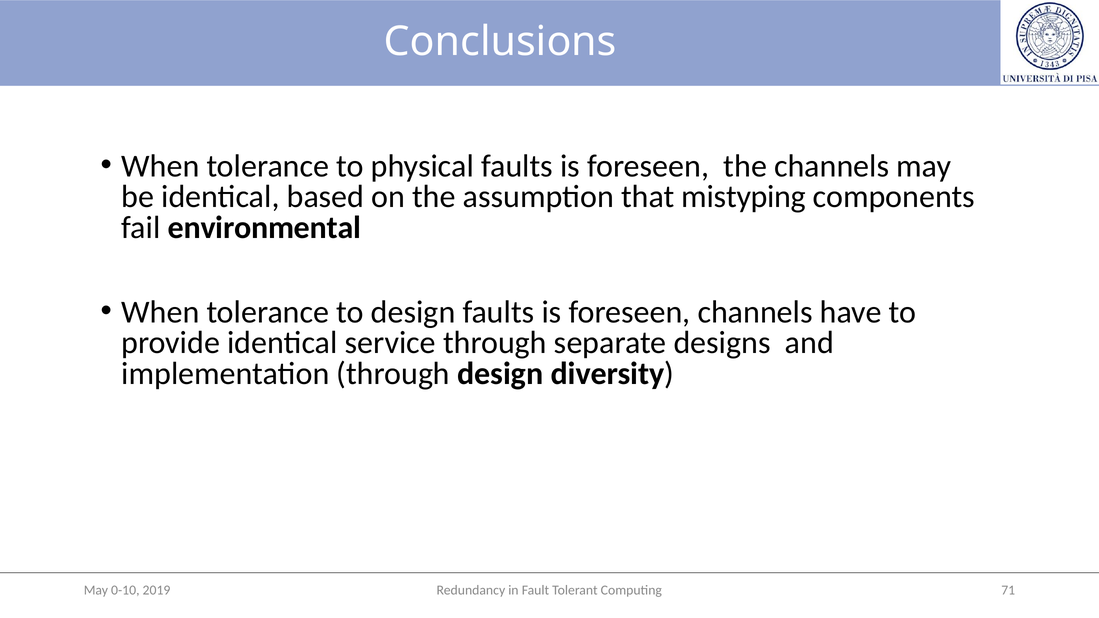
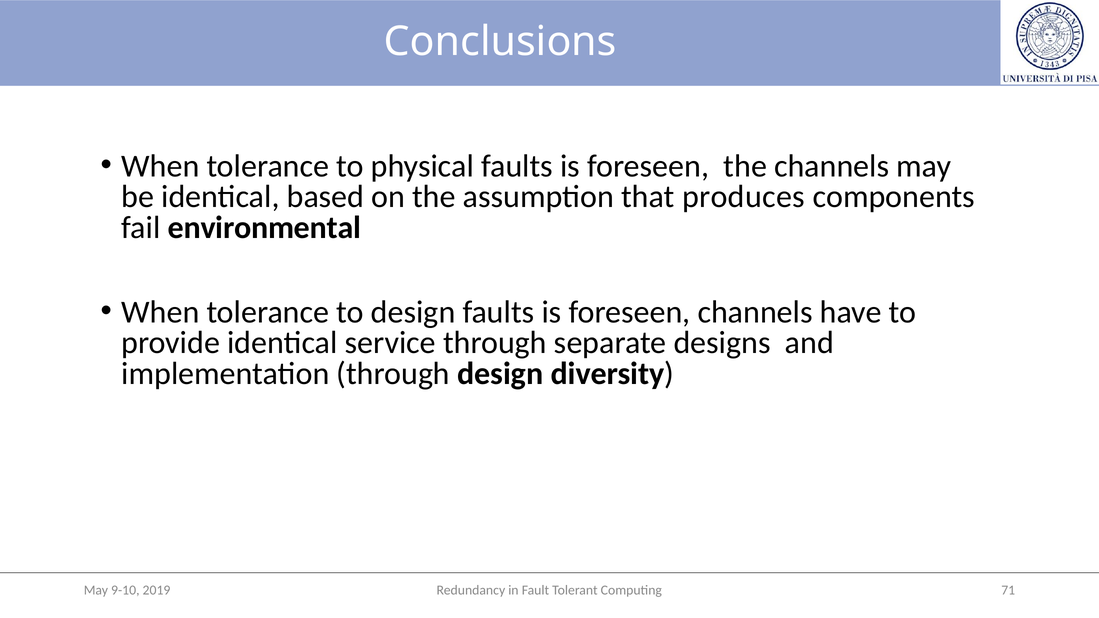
mistyping: mistyping -> produces
0-10: 0-10 -> 9-10
